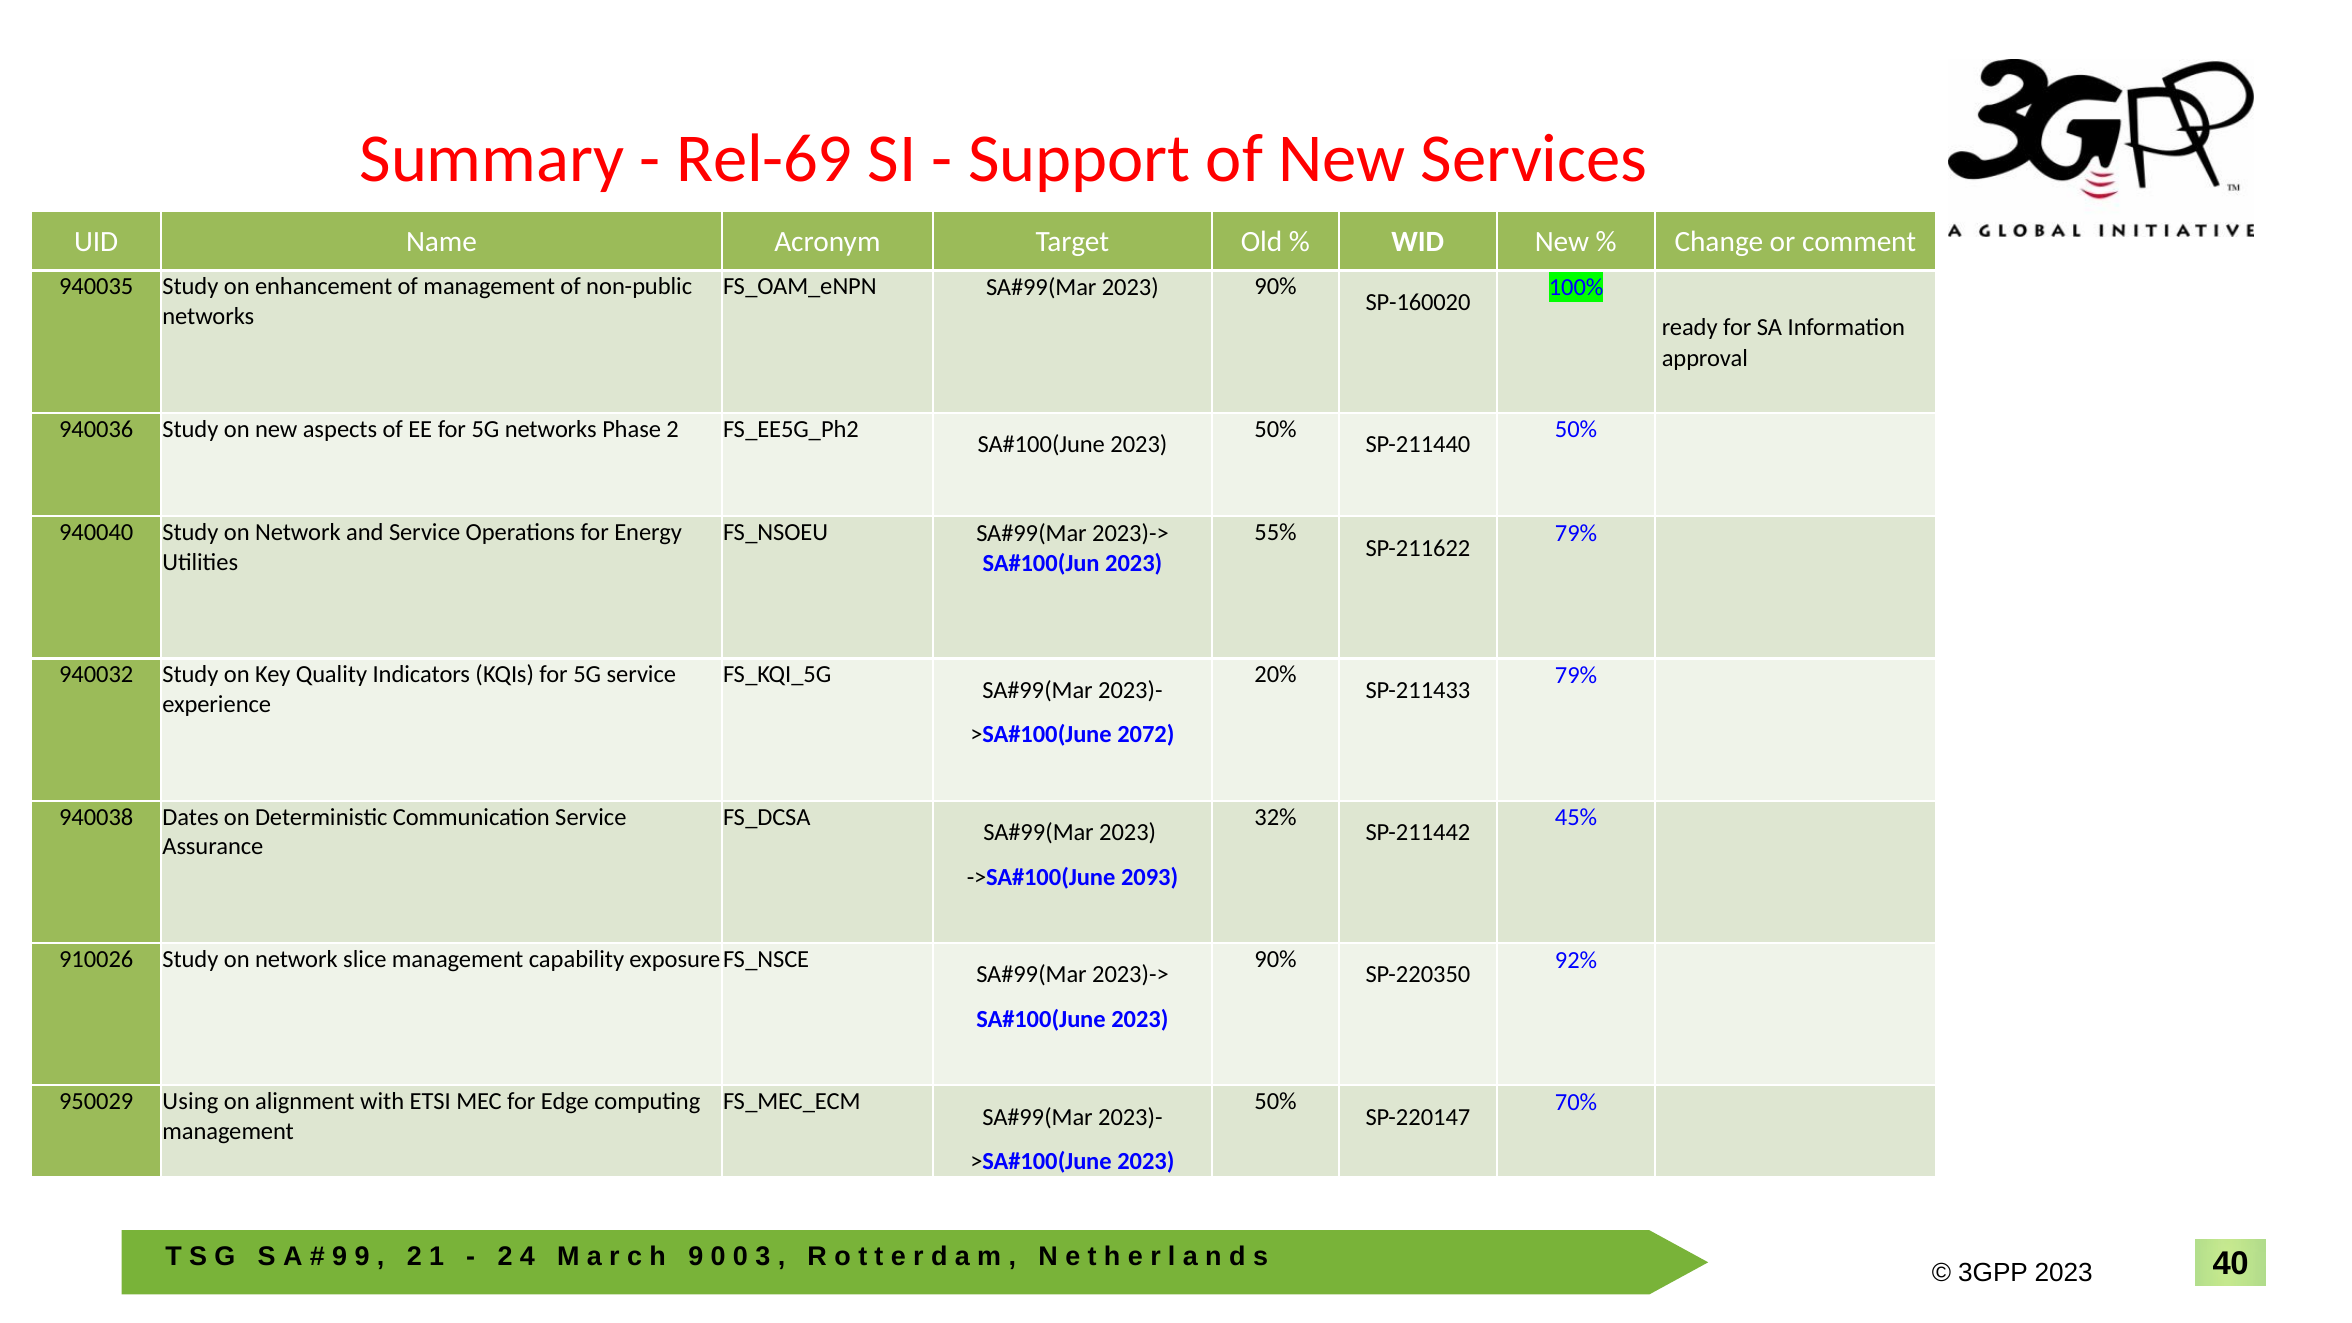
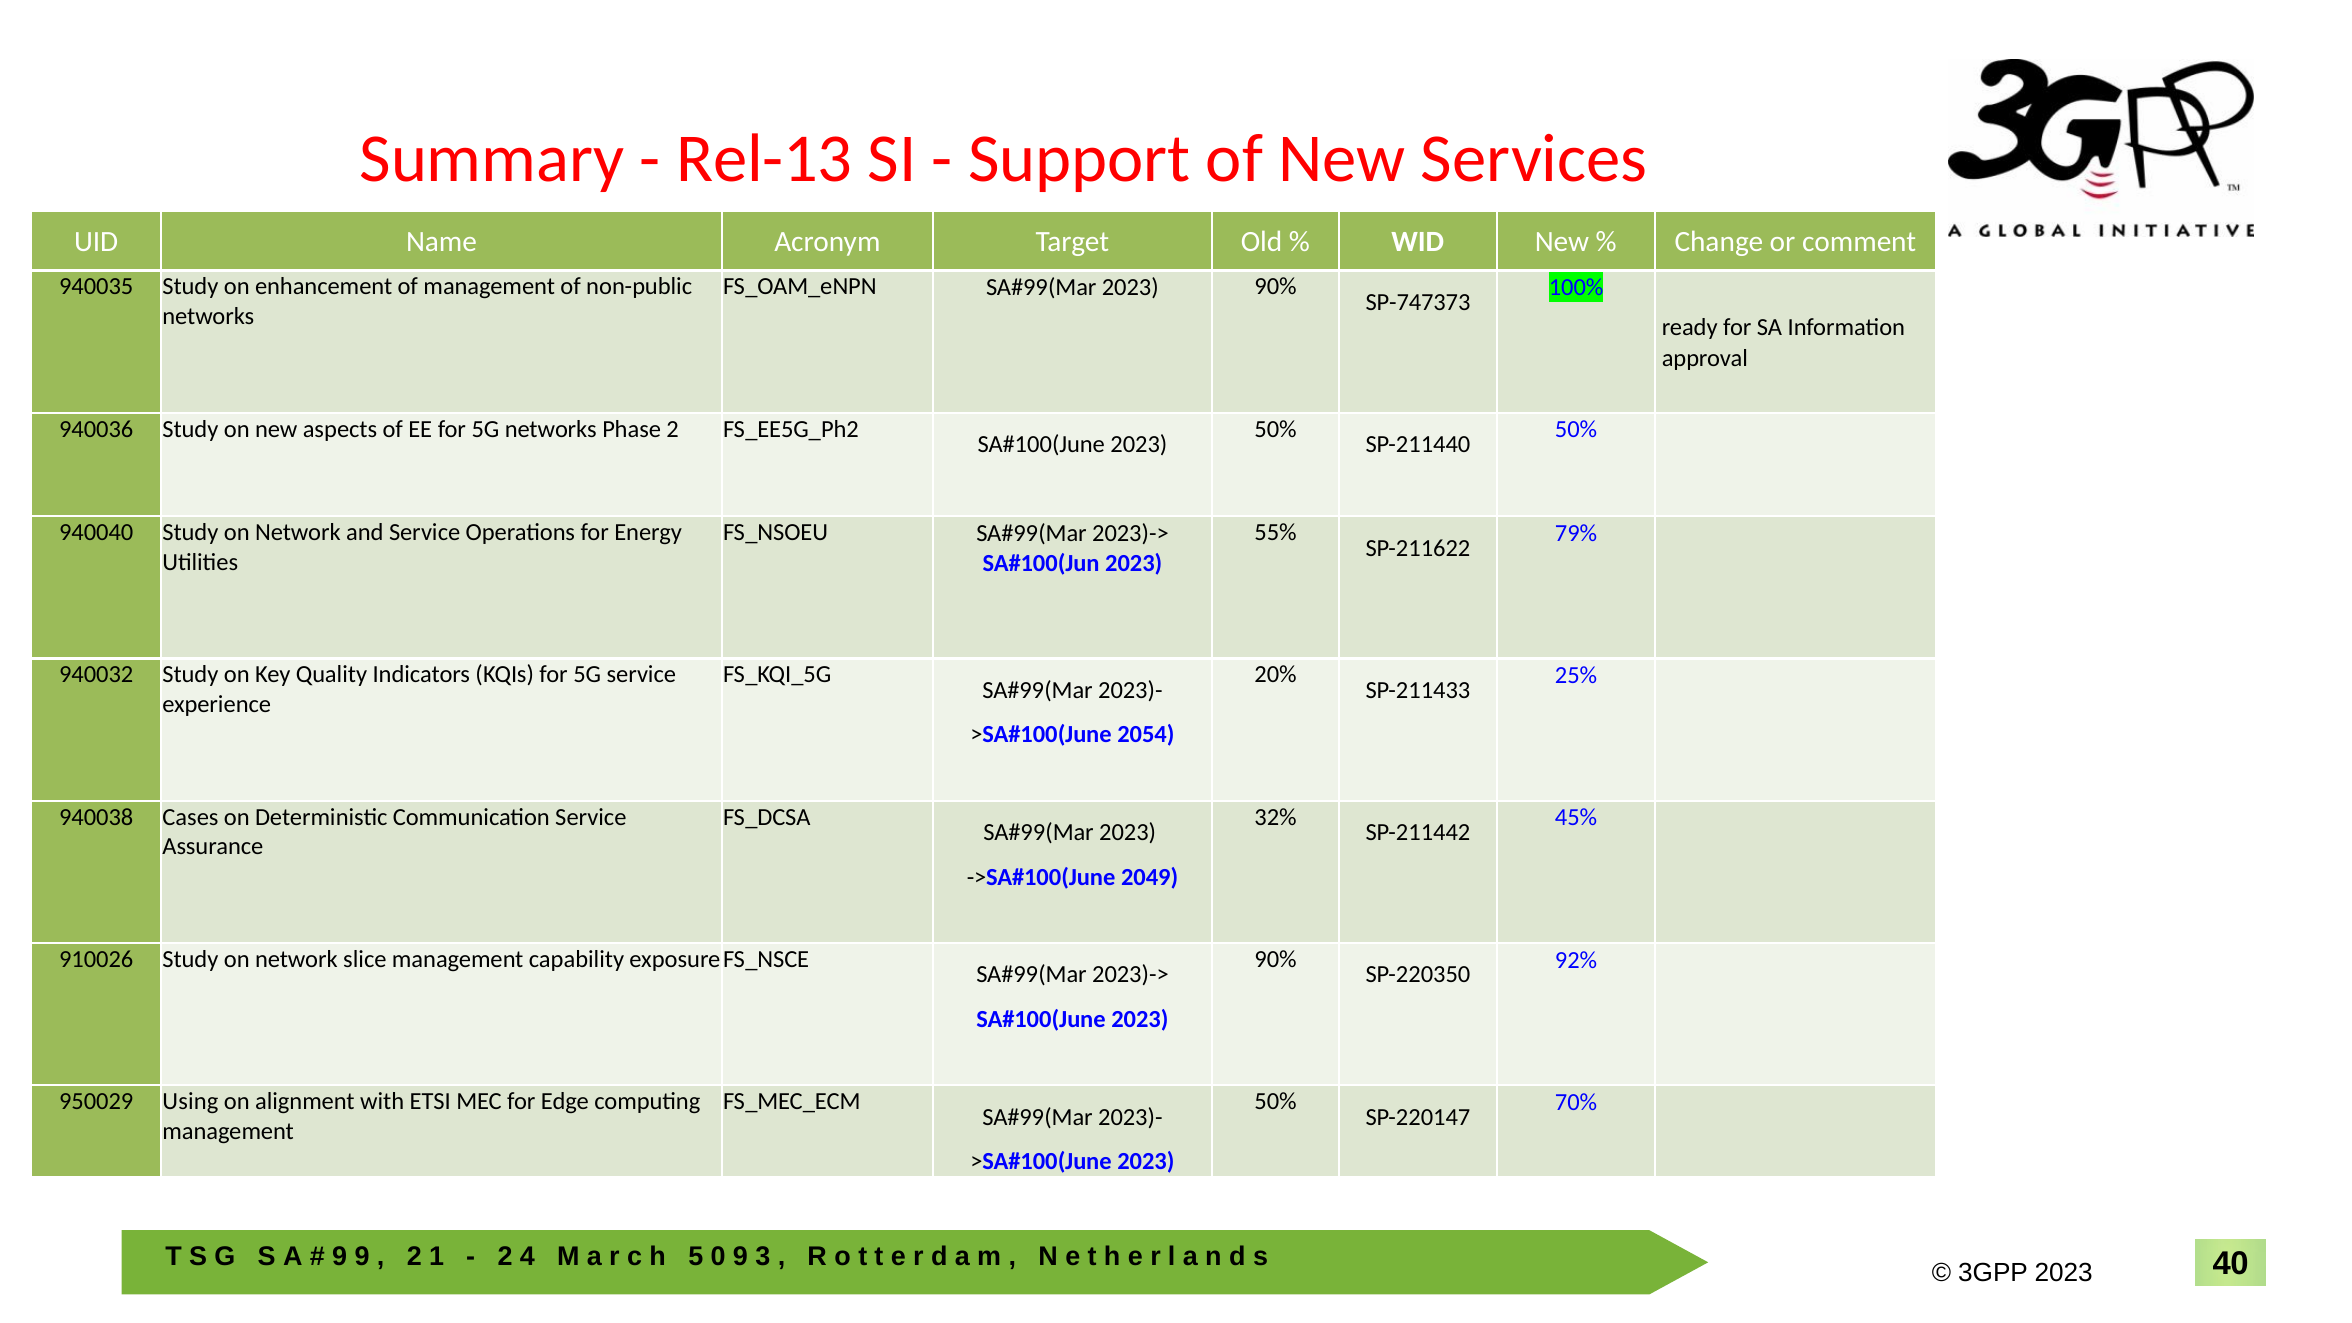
Rel-69: Rel-69 -> Rel-13
SP-160020: SP-160020 -> SP-747373
79% at (1576, 676): 79% -> 25%
2072: 2072 -> 2054
Dates: Dates -> Cases
2093: 2093 -> 2049
9 at (696, 1257): 9 -> 5
0 at (740, 1257): 0 -> 9
